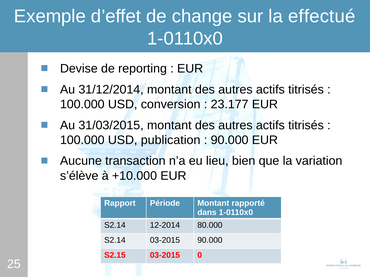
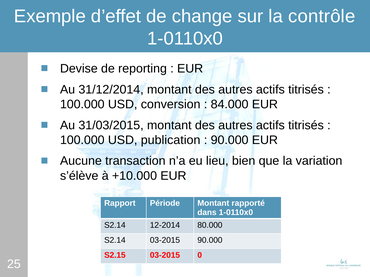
effectué: effectué -> contrôle
23.177: 23.177 -> 84.000
